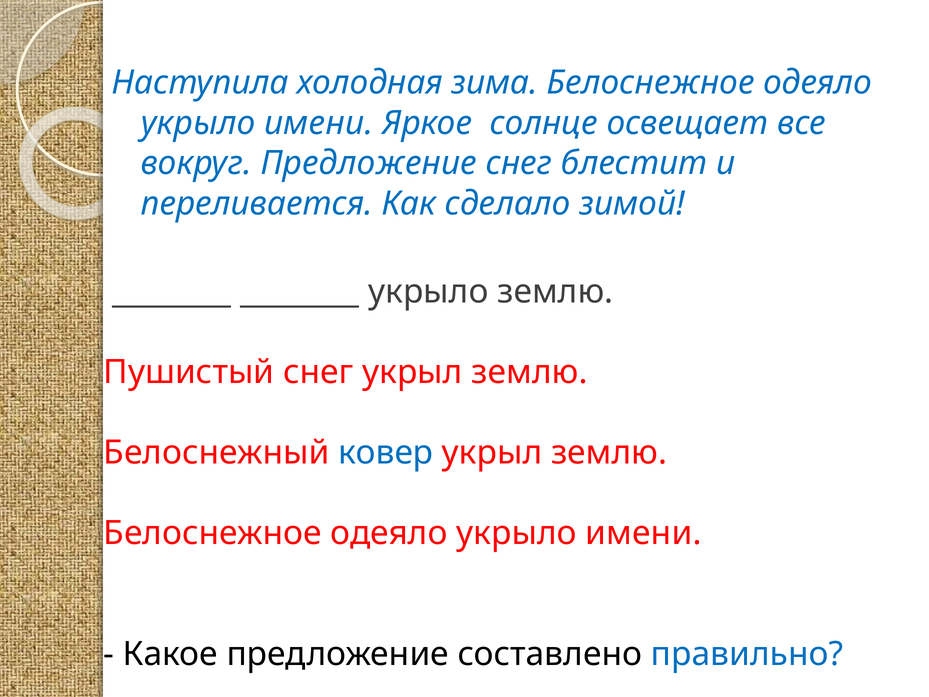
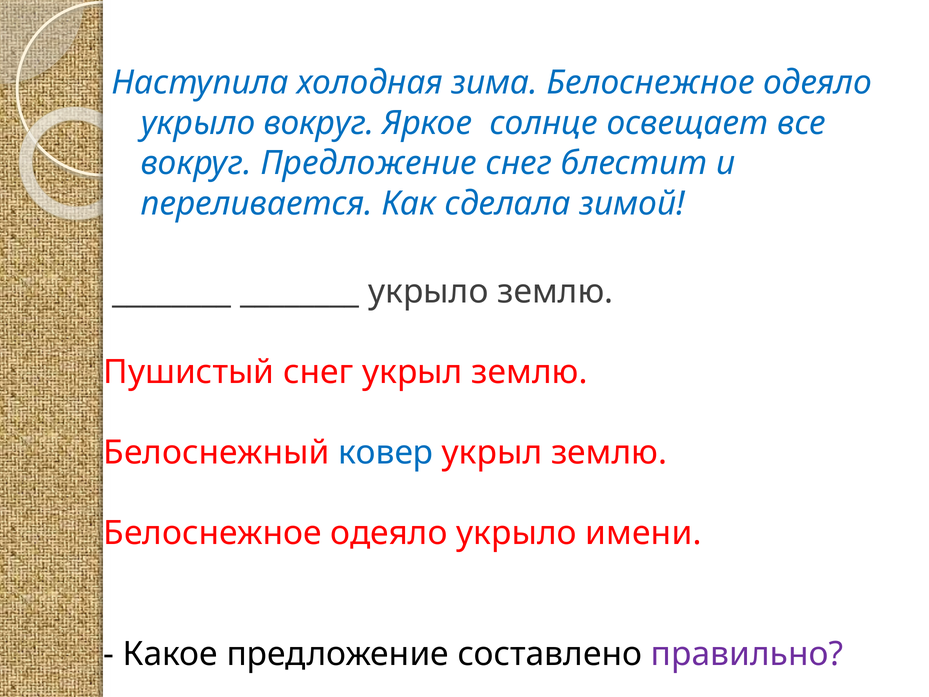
имени at (319, 123): имени -> вокруг
сделало: сделало -> сделала
правильно colour: blue -> purple
